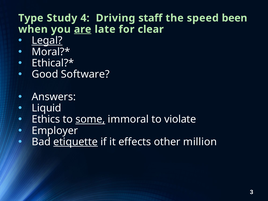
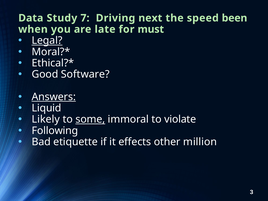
Type: Type -> Data
4: 4 -> 7
staff: staff -> next
are underline: present -> none
clear: clear -> must
Answers underline: none -> present
Ethics: Ethics -> Likely
Employer: Employer -> Following
etiquette underline: present -> none
